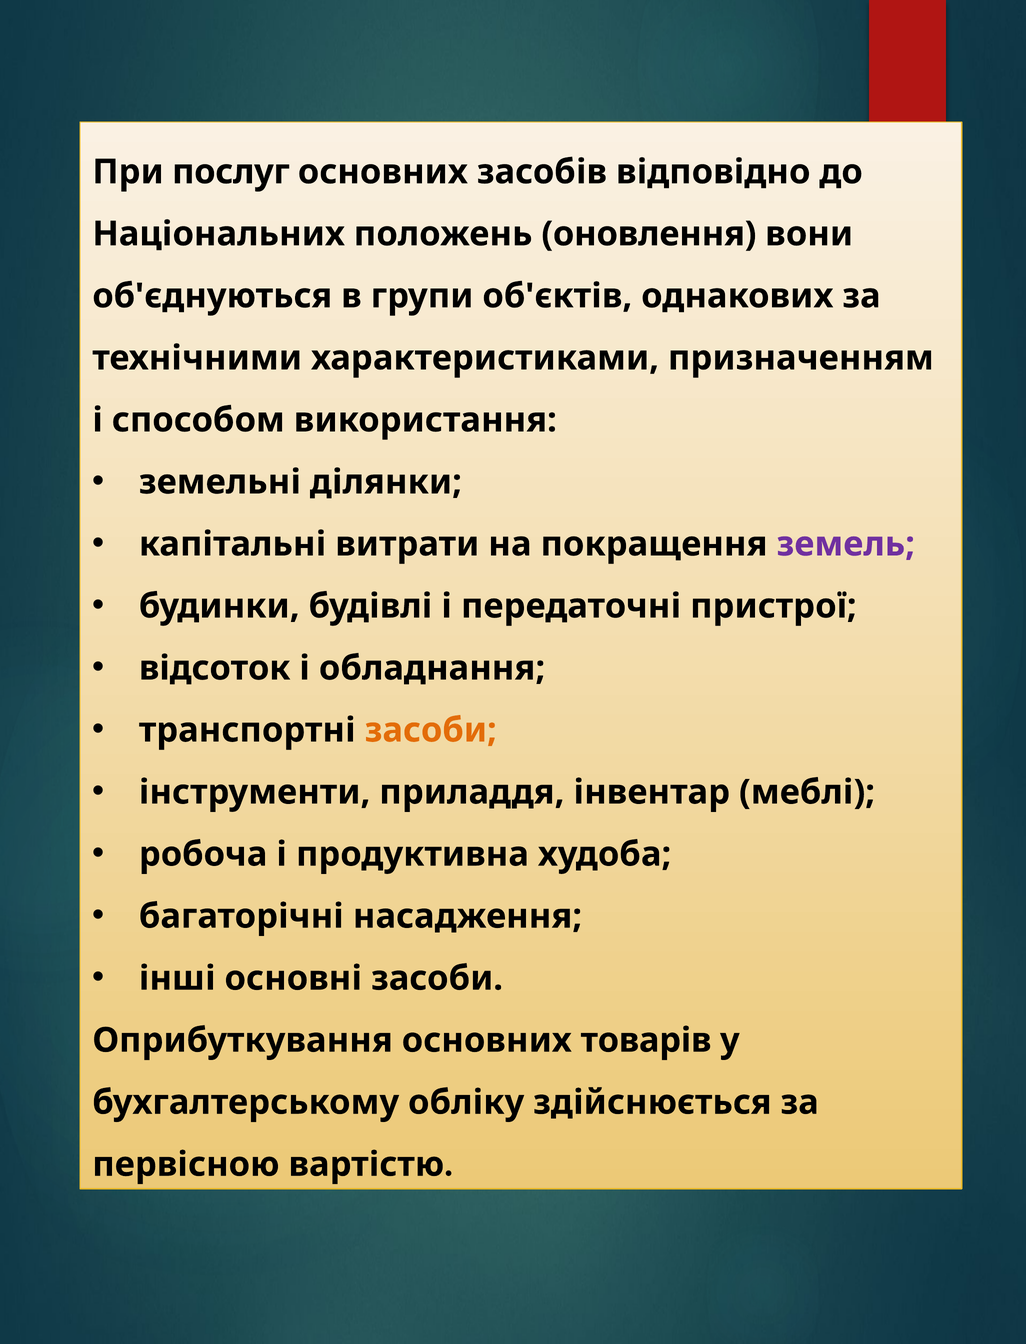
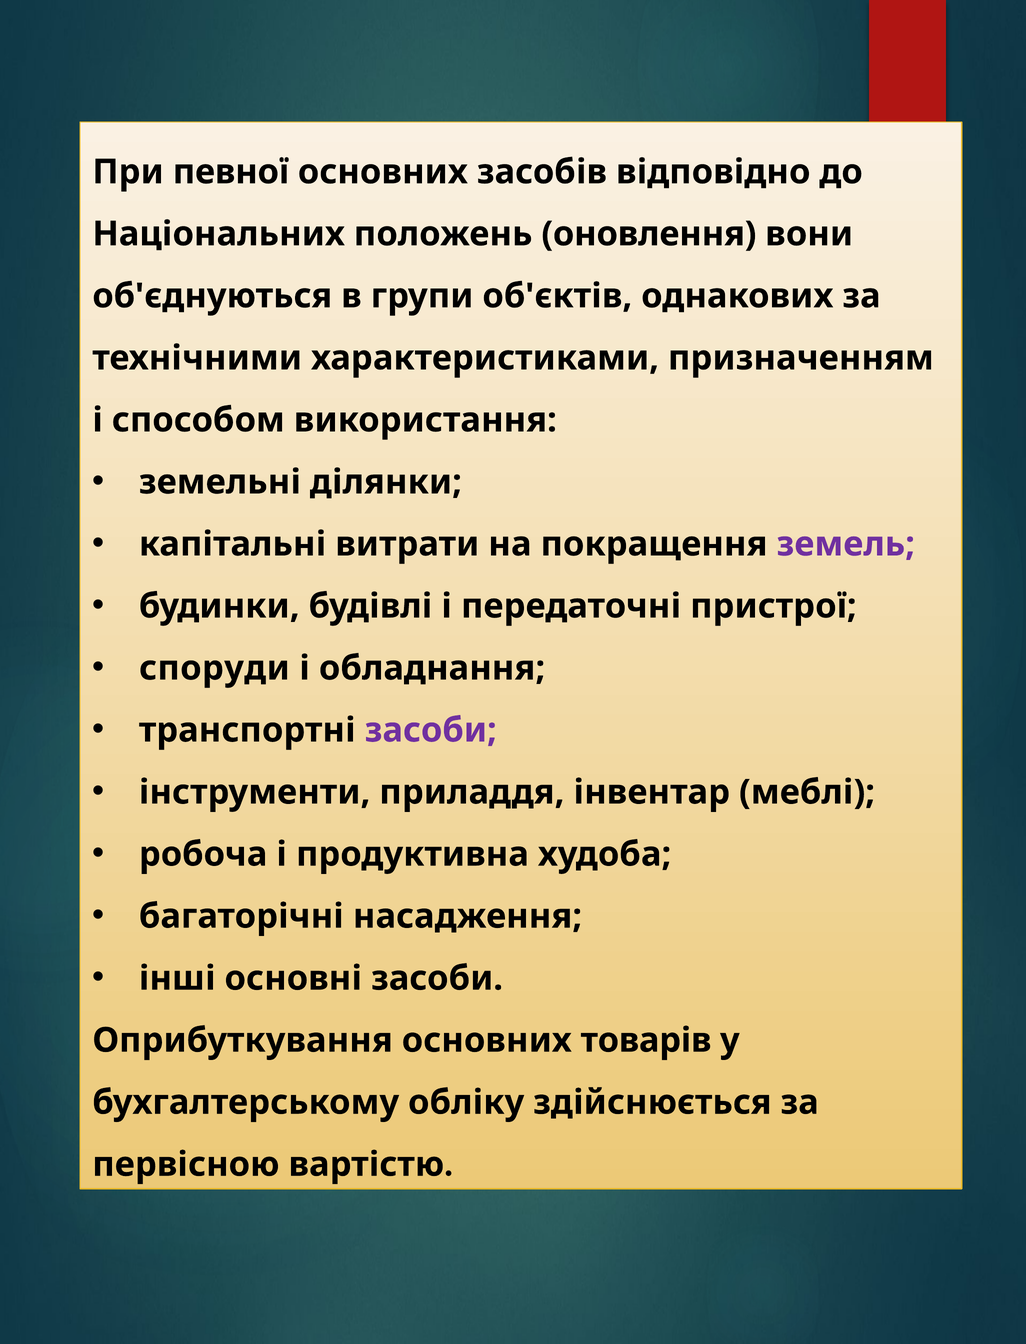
послуг: послуг -> певної
відсоток: відсоток -> споруди
засоби at (431, 730) colour: orange -> purple
